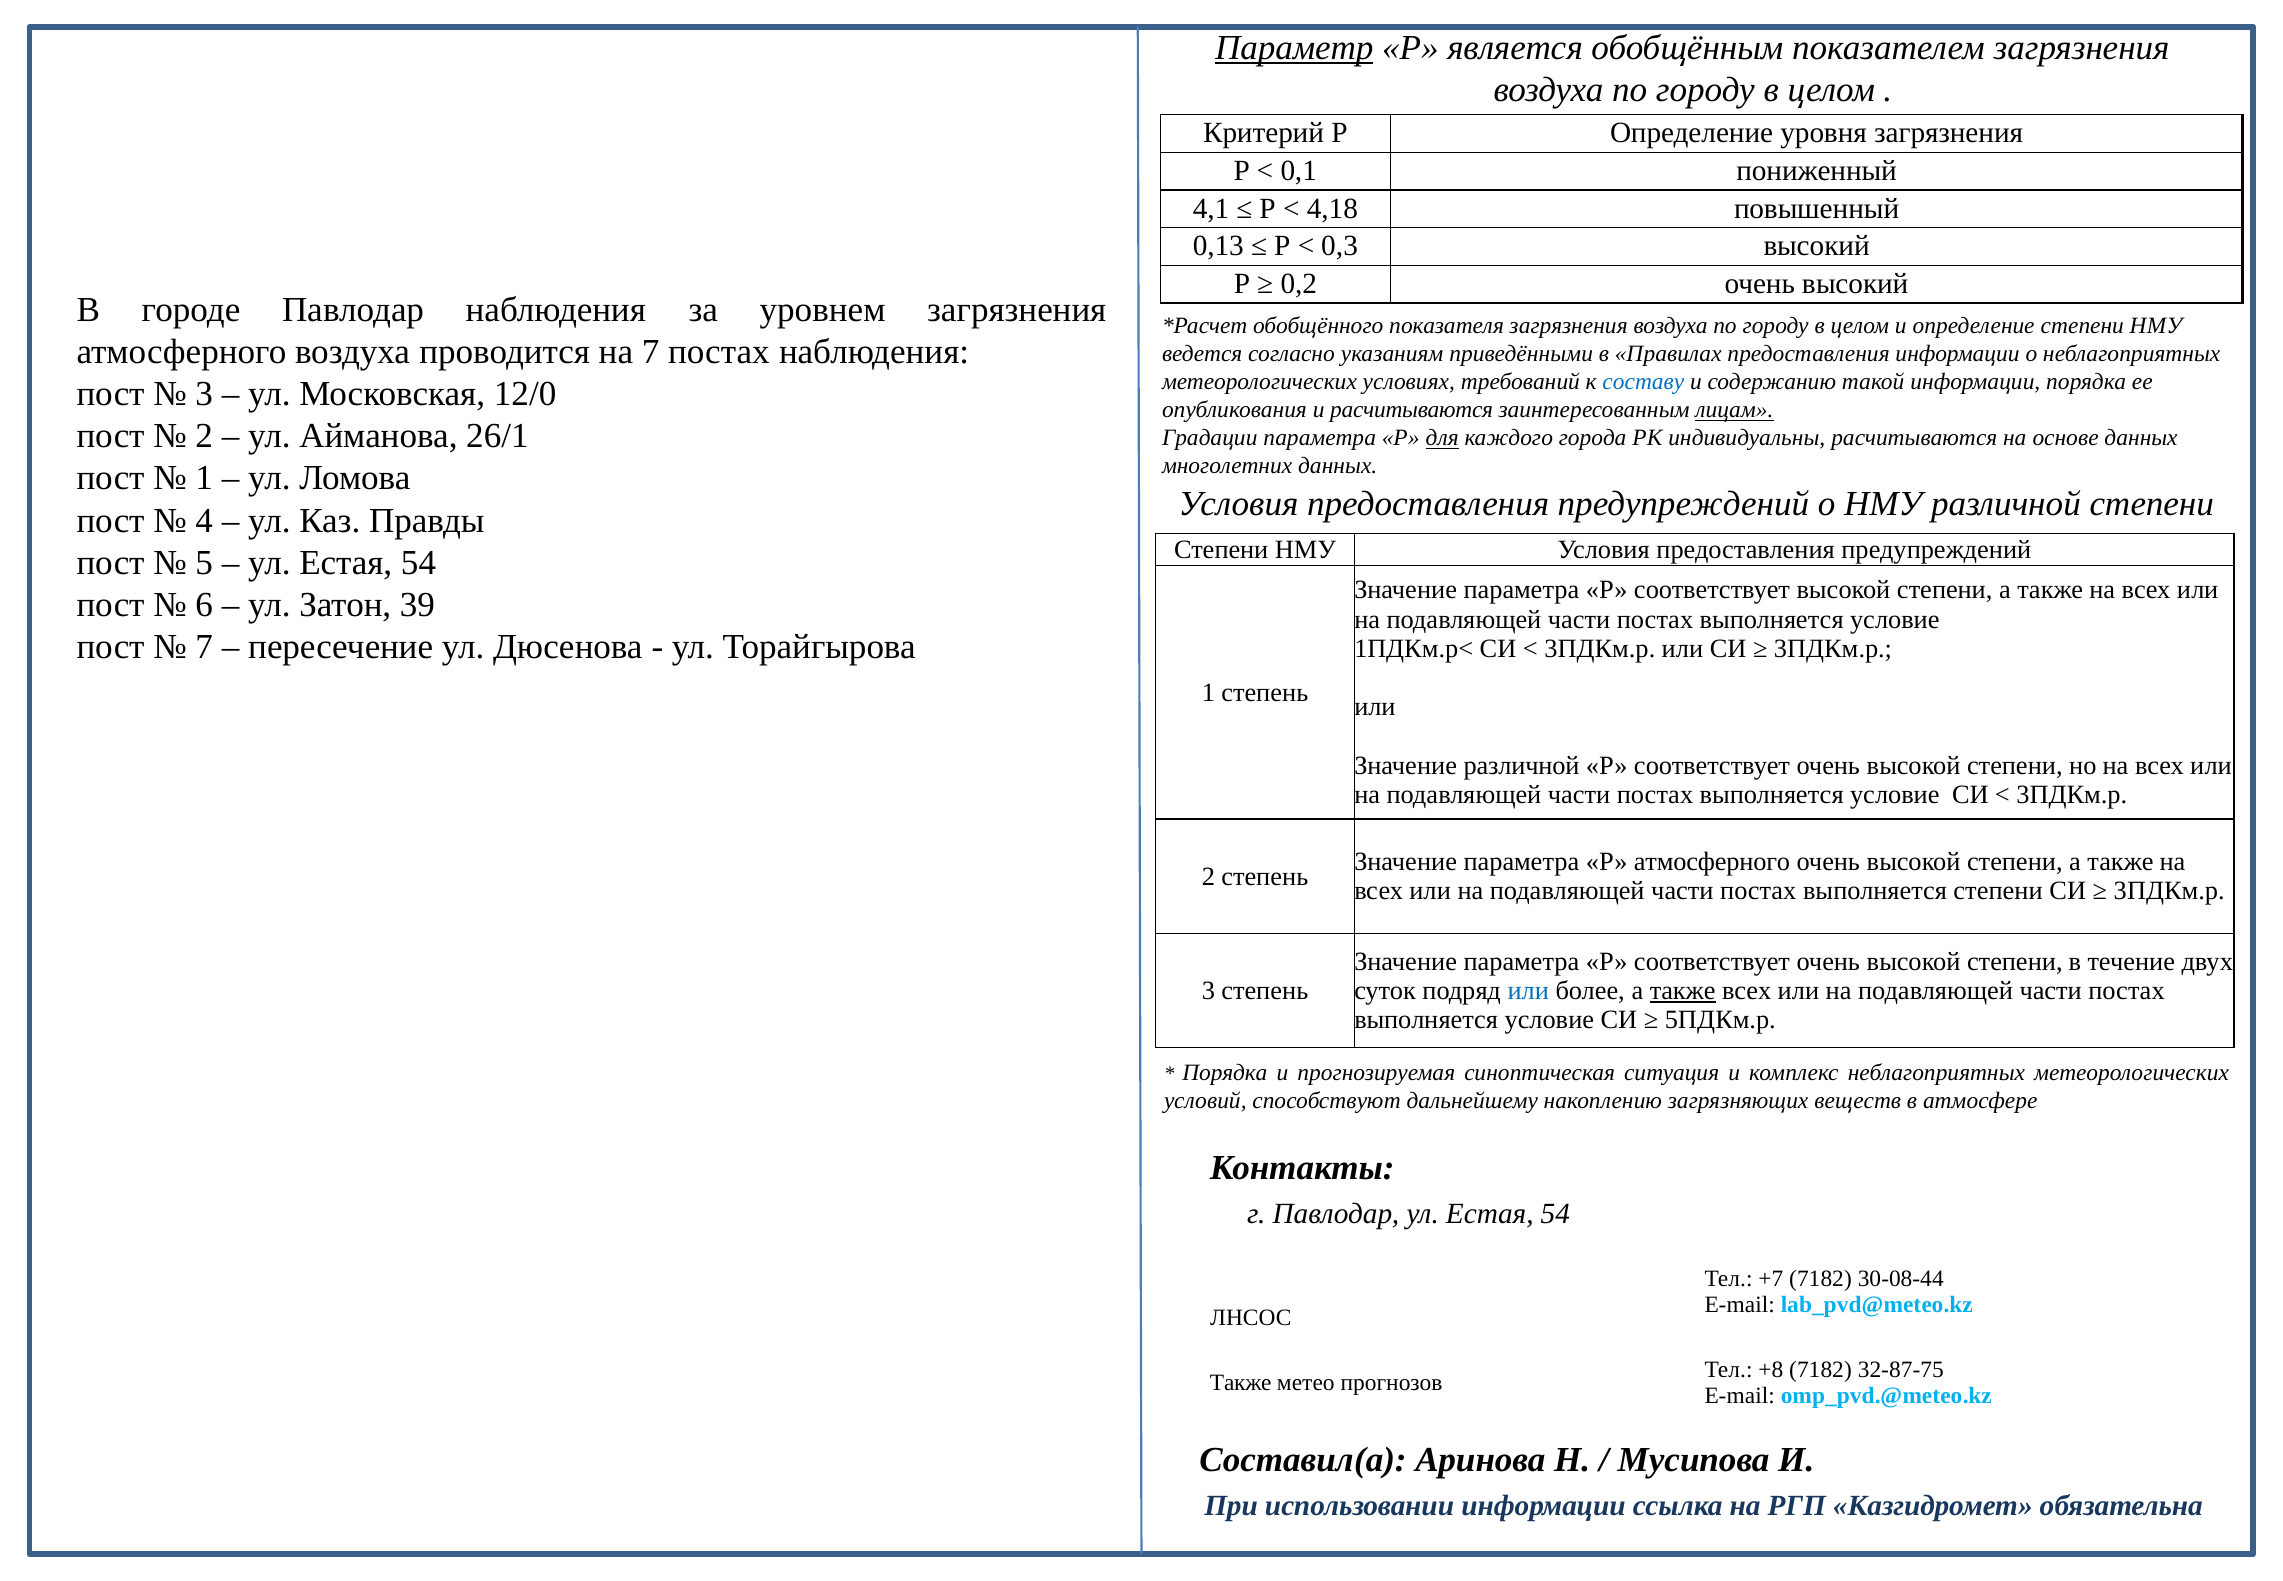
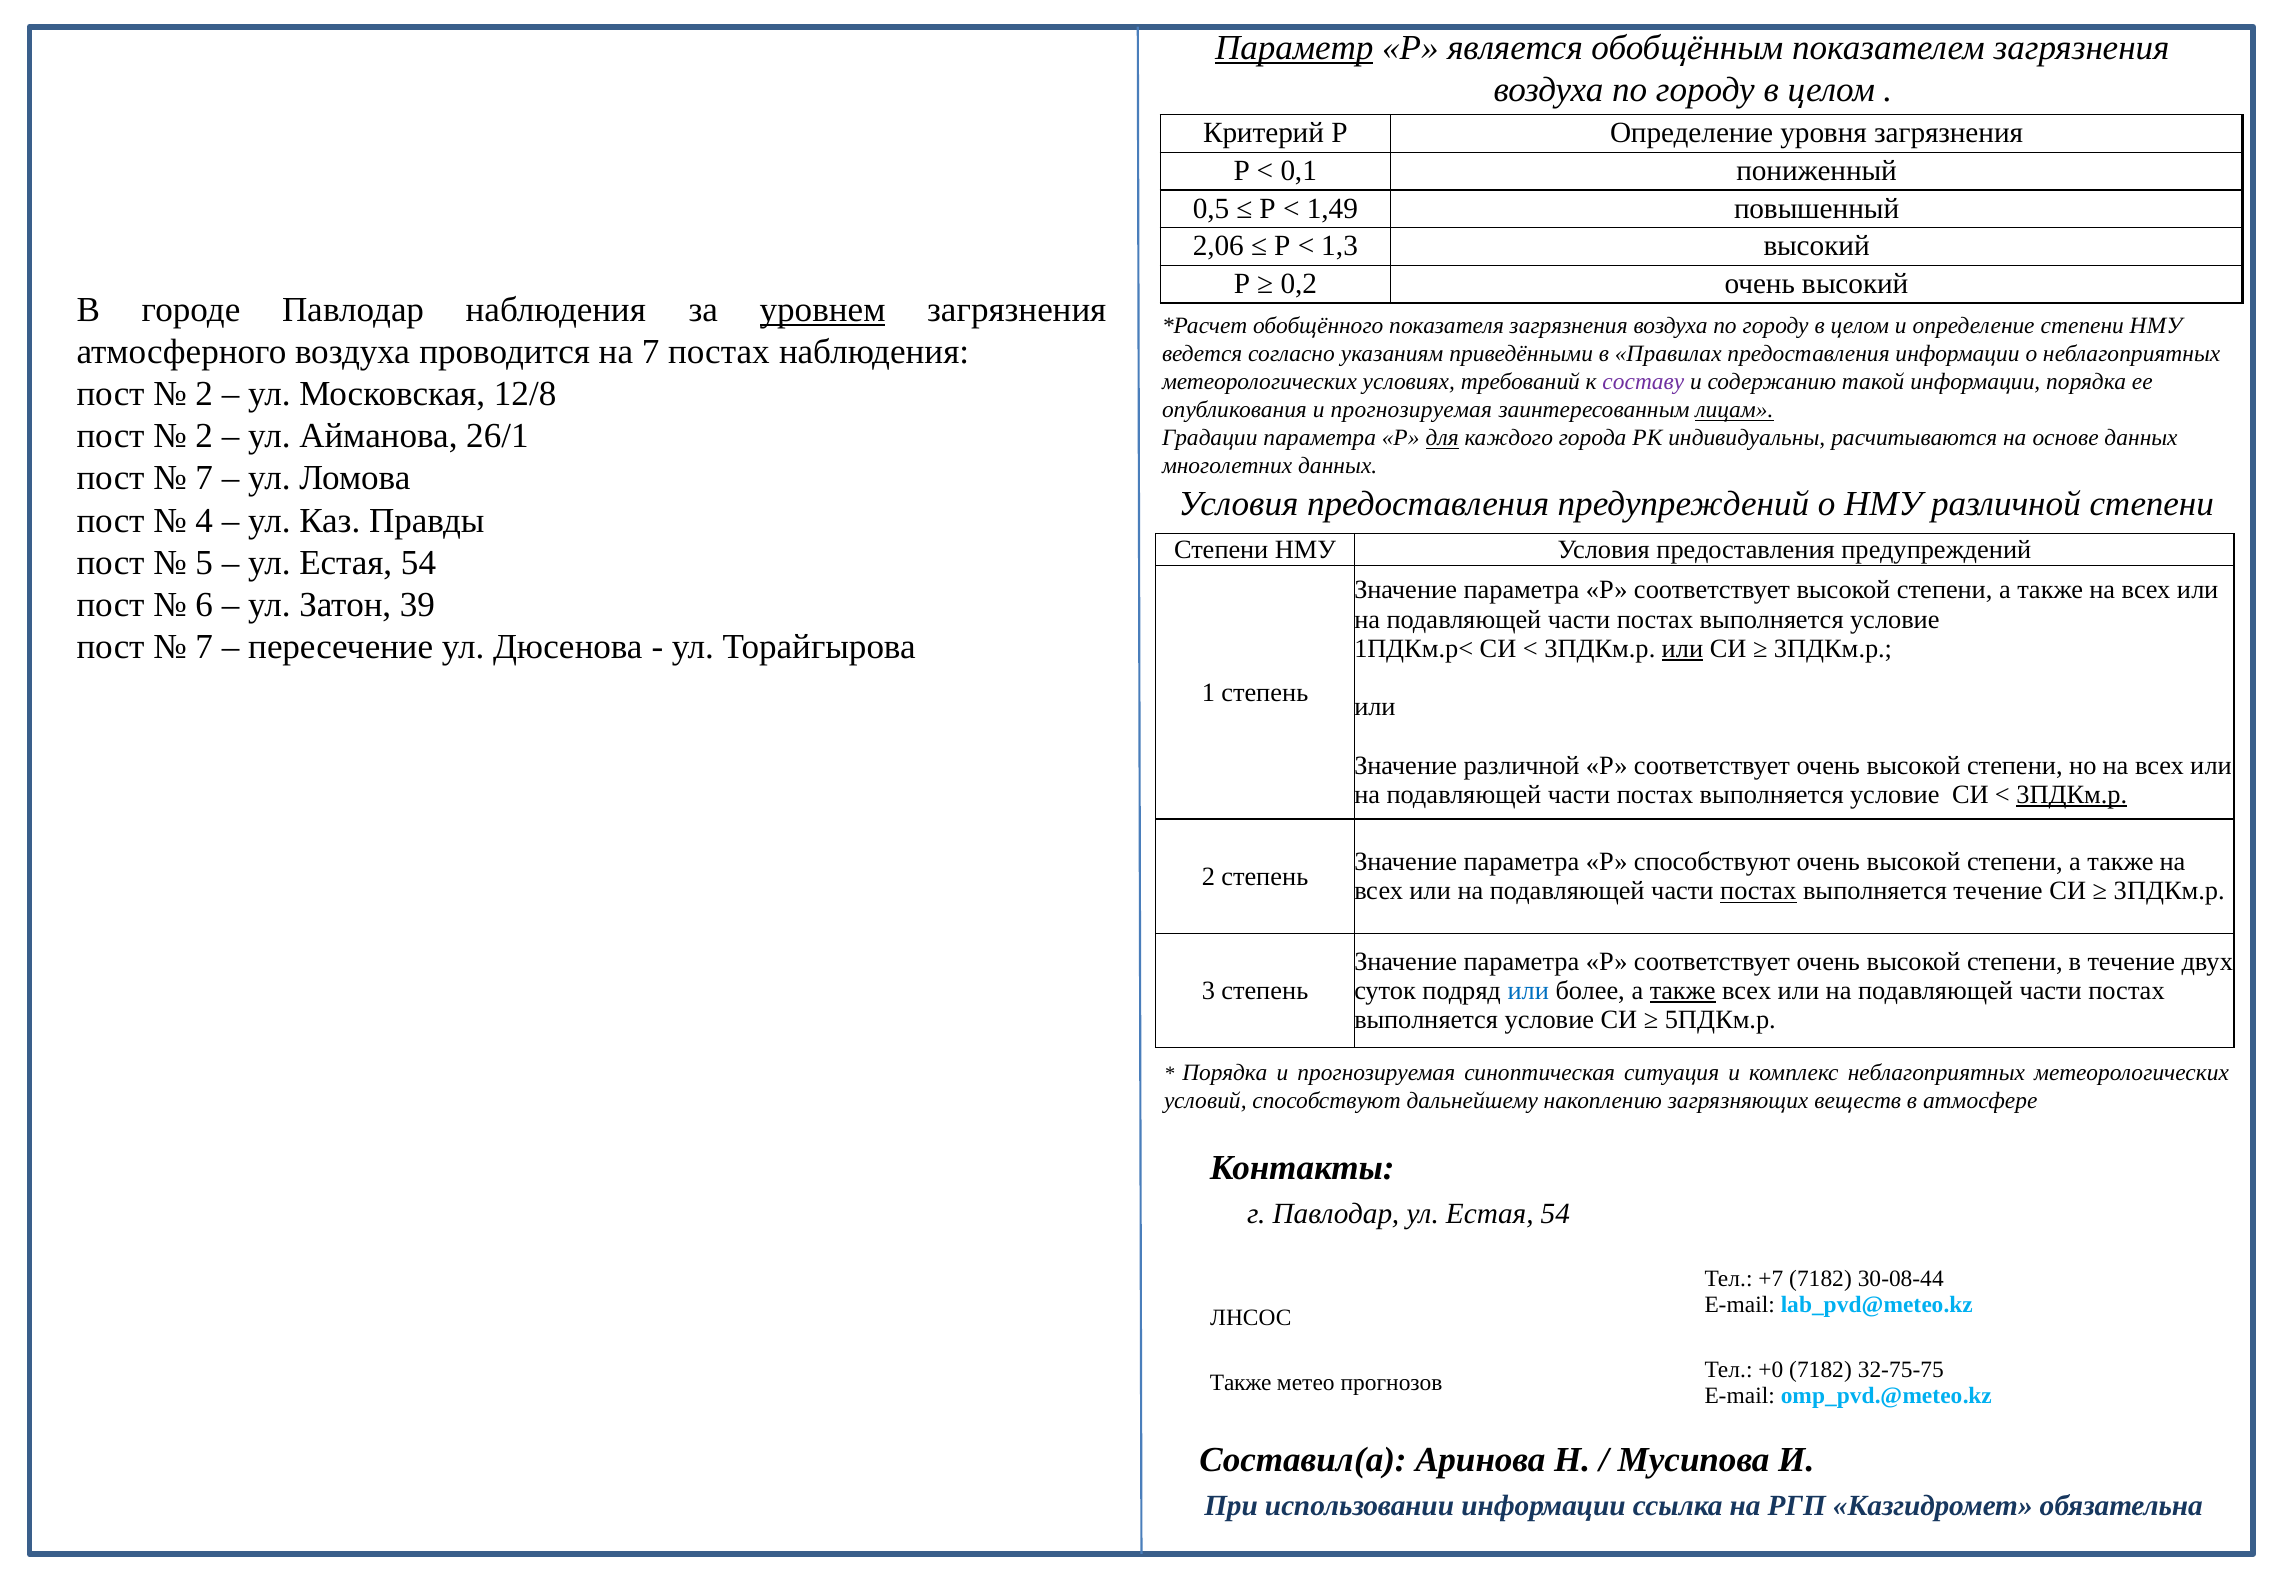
4,1: 4,1 -> 0,5
4,18: 4,18 -> 1,49
0,13: 0,13 -> 2,06
0,3: 0,3 -> 1,3
уровнем underline: none -> present
составу colour: blue -> purple
3 at (204, 394): 3 -> 2
12/0: 12/0 -> 12/8
опубликования и расчитываются: расчитываются -> прогнозируемая
1 at (204, 478): 1 -> 7
или at (1682, 648) underline: none -> present
3ПДКм.р at (2072, 794) underline: none -> present
Р атмосферного: атмосферного -> способствуют
постах at (1758, 891) underline: none -> present
выполняется степени: степени -> течение
+8: +8 -> +0
32-87-75: 32-87-75 -> 32-75-75
